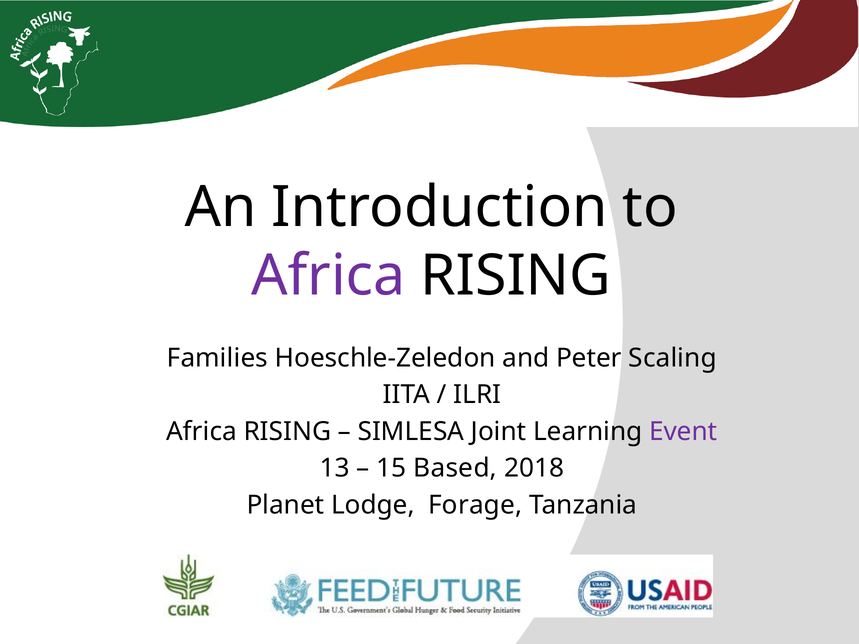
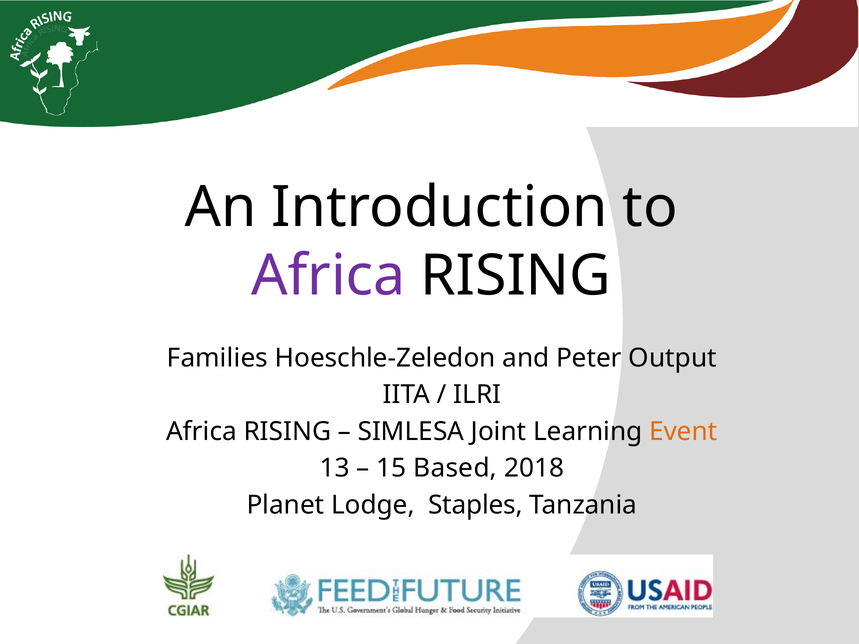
Scaling: Scaling -> Output
Event colour: purple -> orange
Forage: Forage -> Staples
